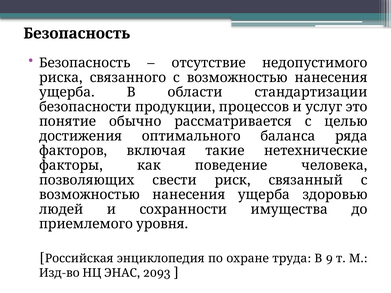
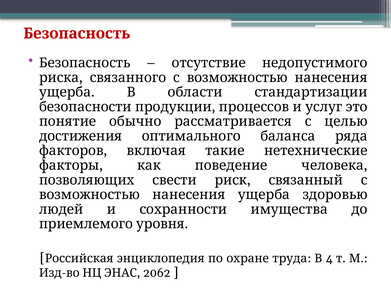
Безопасность at (77, 33) colour: black -> red
9: 9 -> 4
2093: 2093 -> 2062
